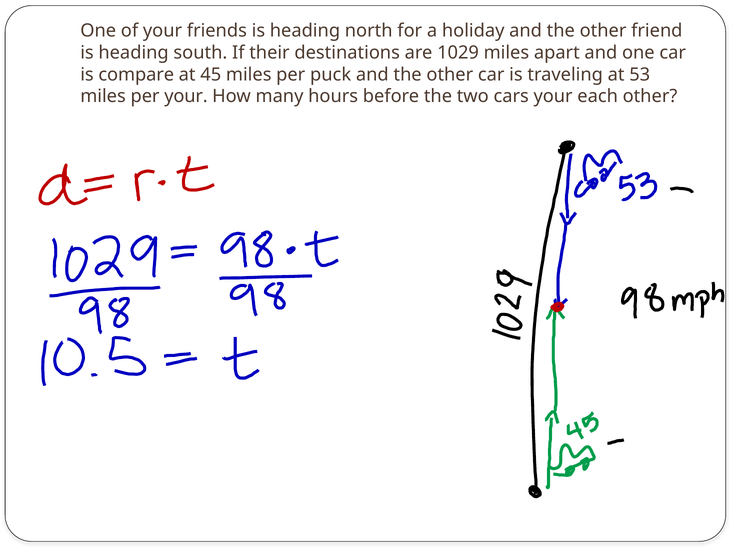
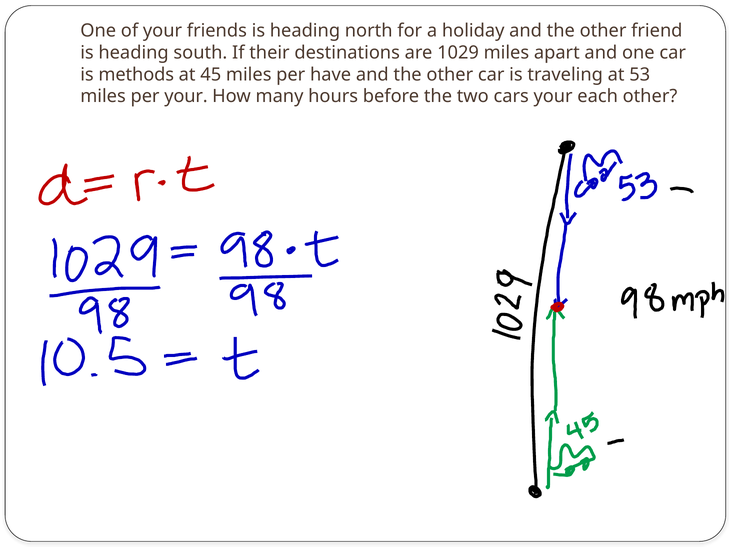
compare: compare -> methods
puck: puck -> have
